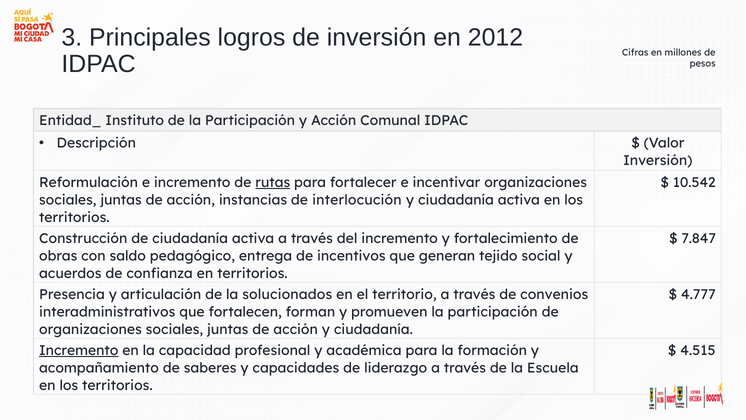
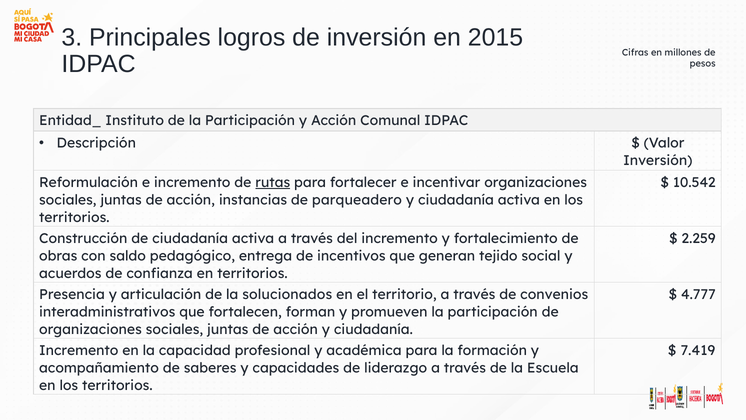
2012: 2012 -> 2015
interlocución: interlocución -> parqueadero
7.847: 7.847 -> 2.259
Incremento at (79, 350) underline: present -> none
4.515: 4.515 -> 7.419
